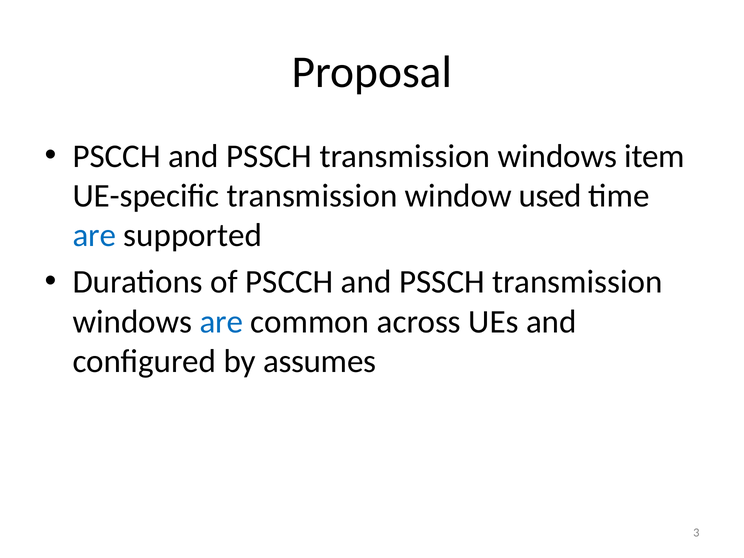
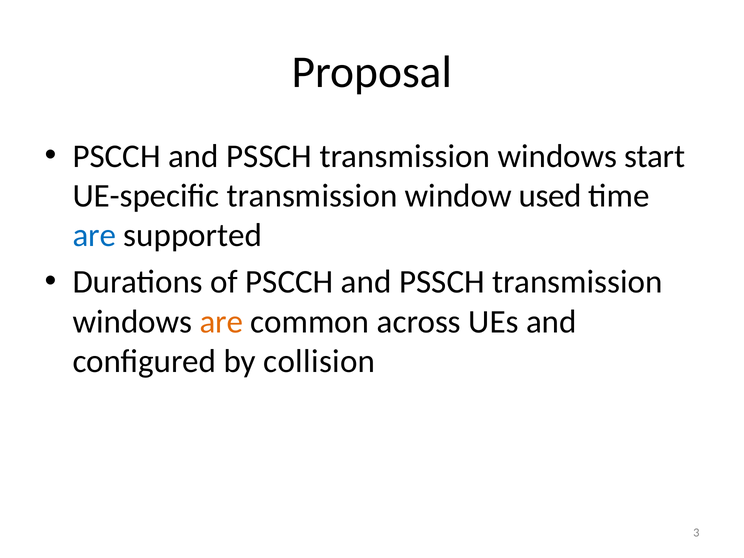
item: item -> start
are at (221, 322) colour: blue -> orange
assumes: assumes -> collision
